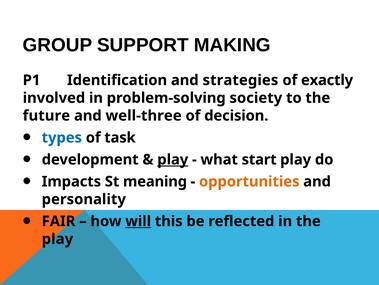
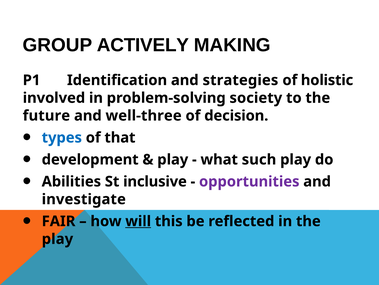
SUPPORT: SUPPORT -> ACTIVELY
exactly: exactly -> holistic
task: task -> that
play at (173, 159) underline: present -> none
start: start -> such
Impacts: Impacts -> Abilities
meaning: meaning -> inclusive
opportunities colour: orange -> purple
personality: personality -> investigate
